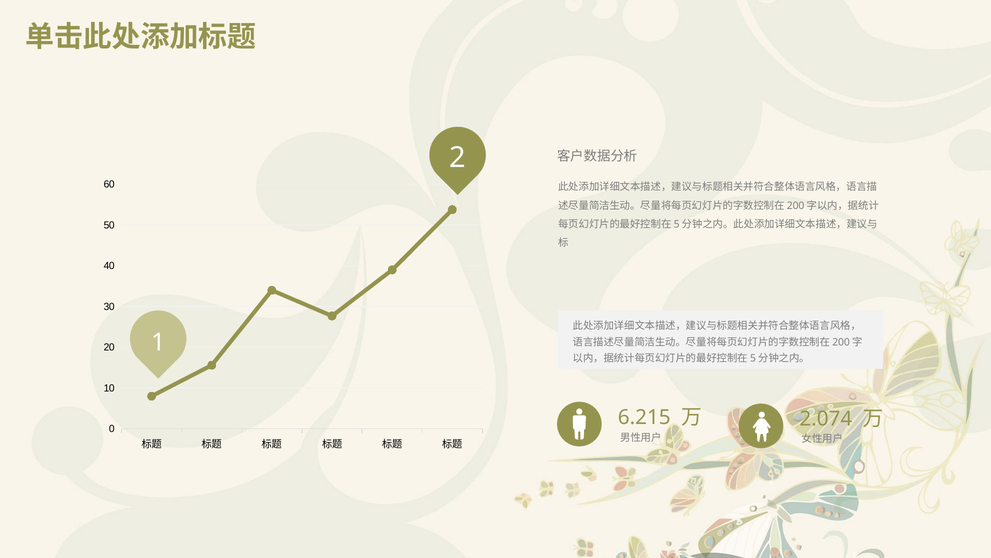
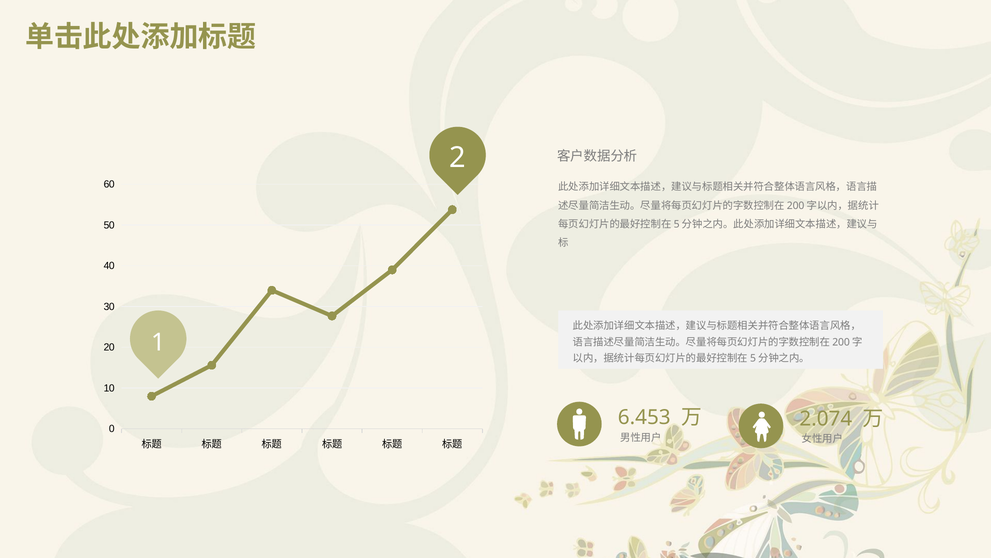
6.215: 6.215 -> 6.453
